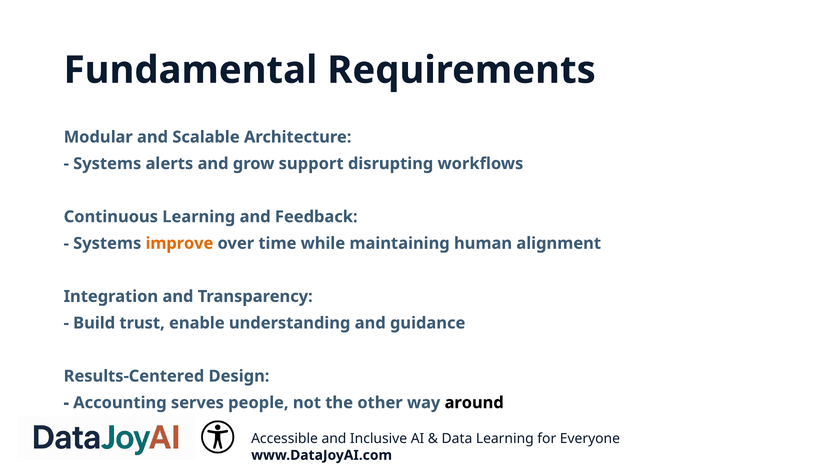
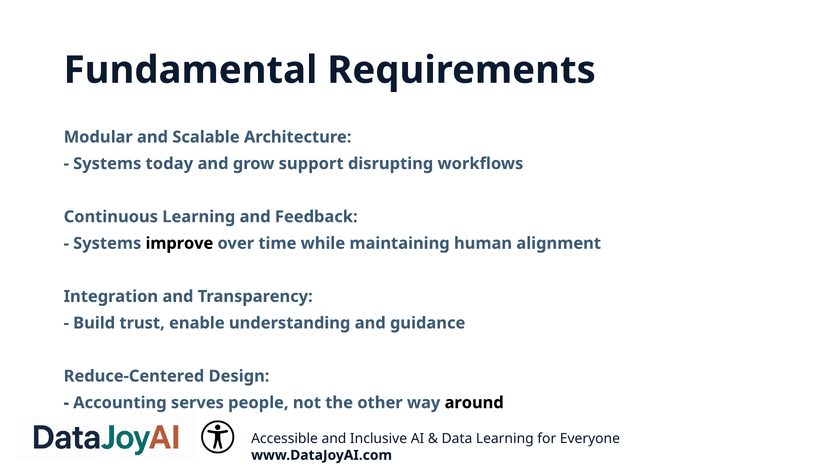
alerts: alerts -> today
improve colour: orange -> black
Results-Centered: Results-Centered -> Reduce-Centered
